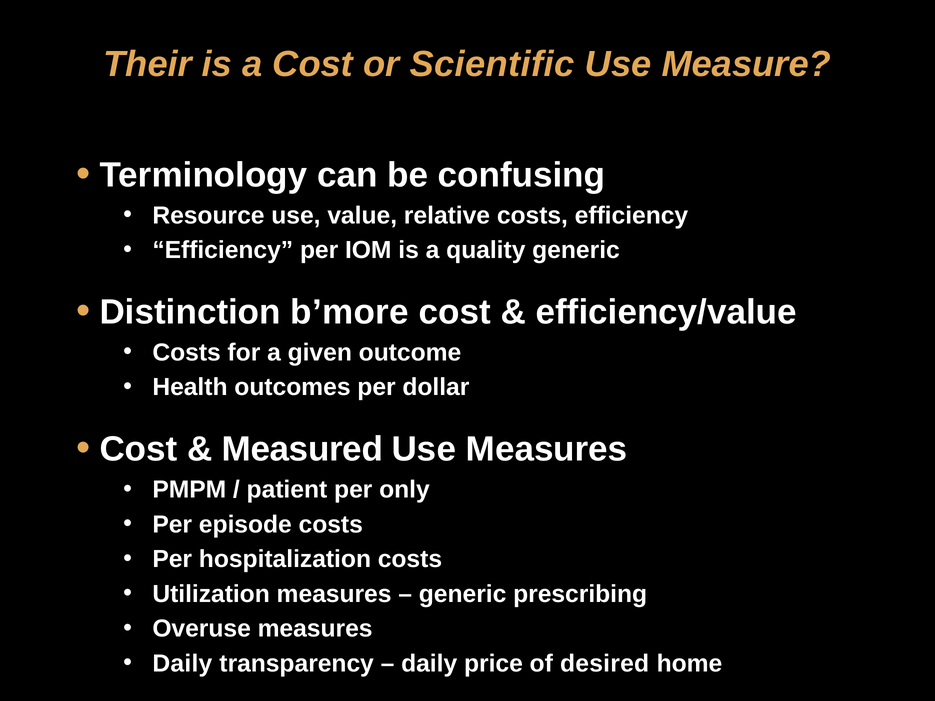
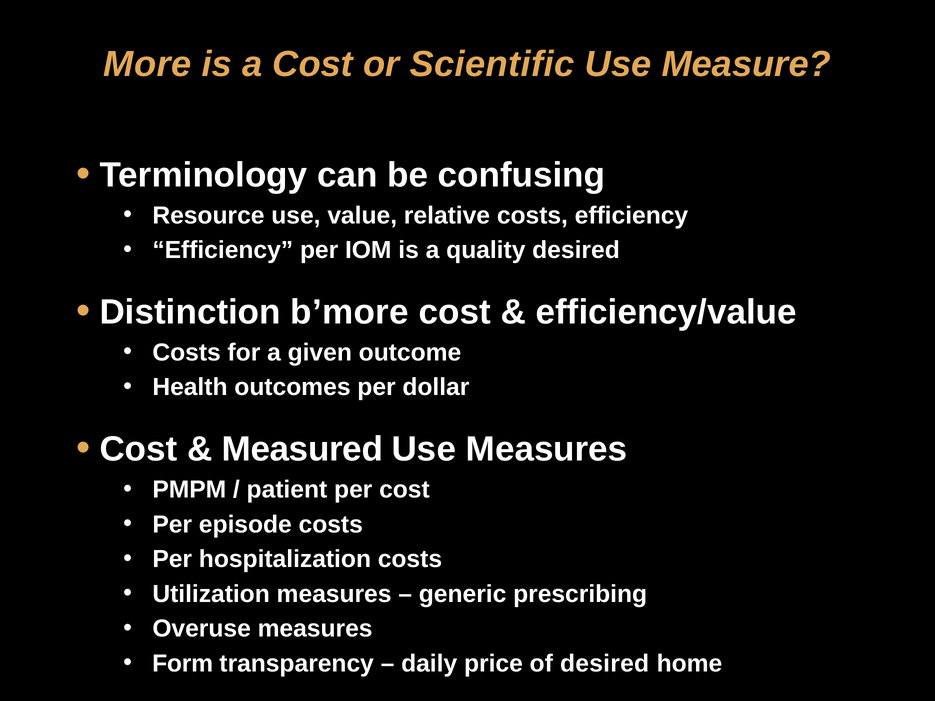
Their: Their -> More
quality generic: generic -> desired
per only: only -> cost
Daily at (182, 664): Daily -> Form
